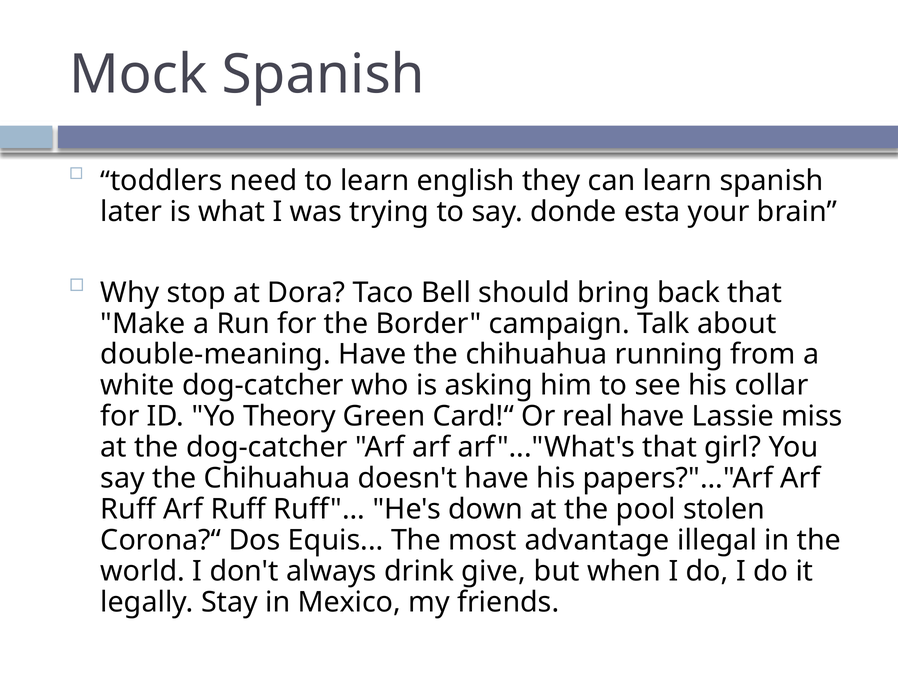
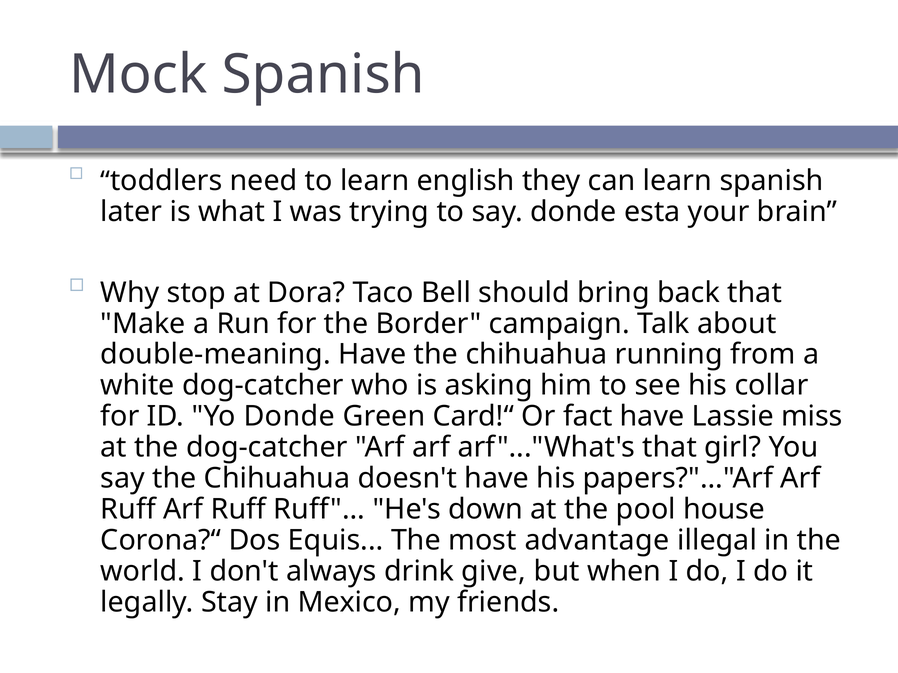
Yo Theory: Theory -> Donde
real: real -> fact
stolen: stolen -> house
